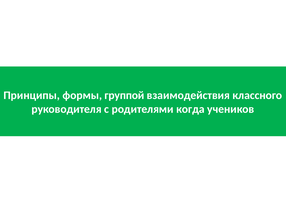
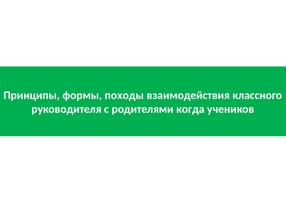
группой: группой -> походы
